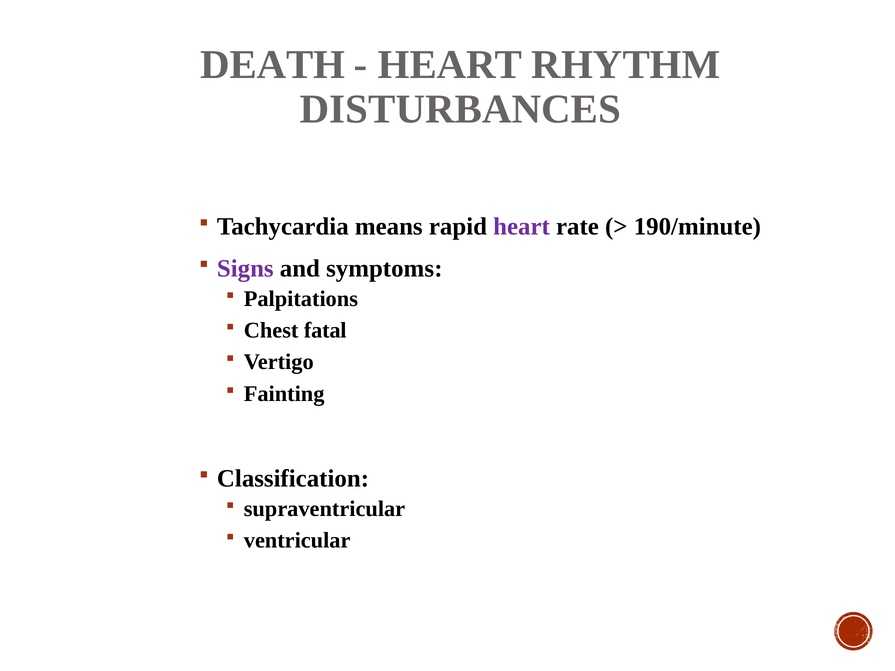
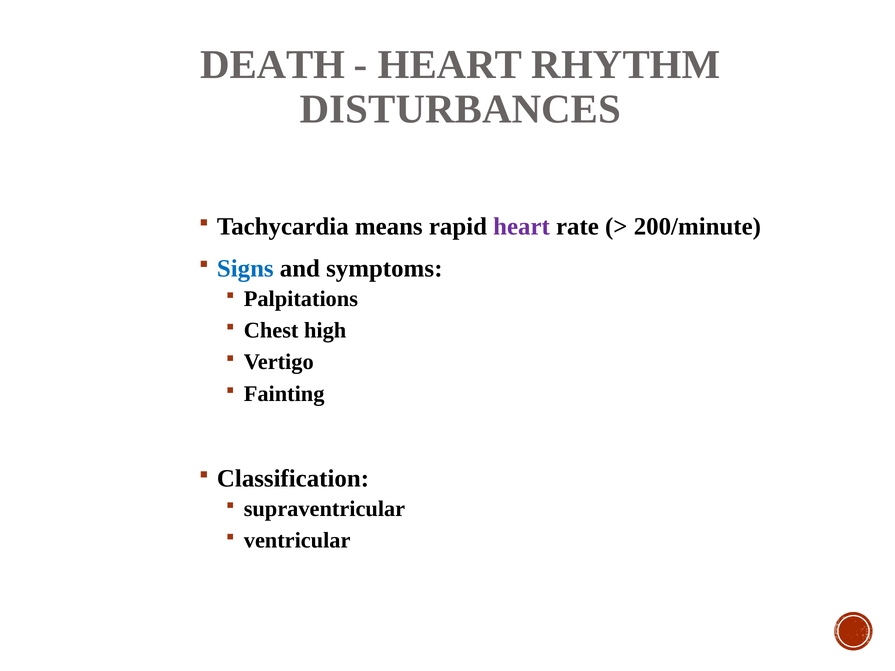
190/minute: 190/minute -> 200/minute
Signs colour: purple -> blue
fatal: fatal -> high
